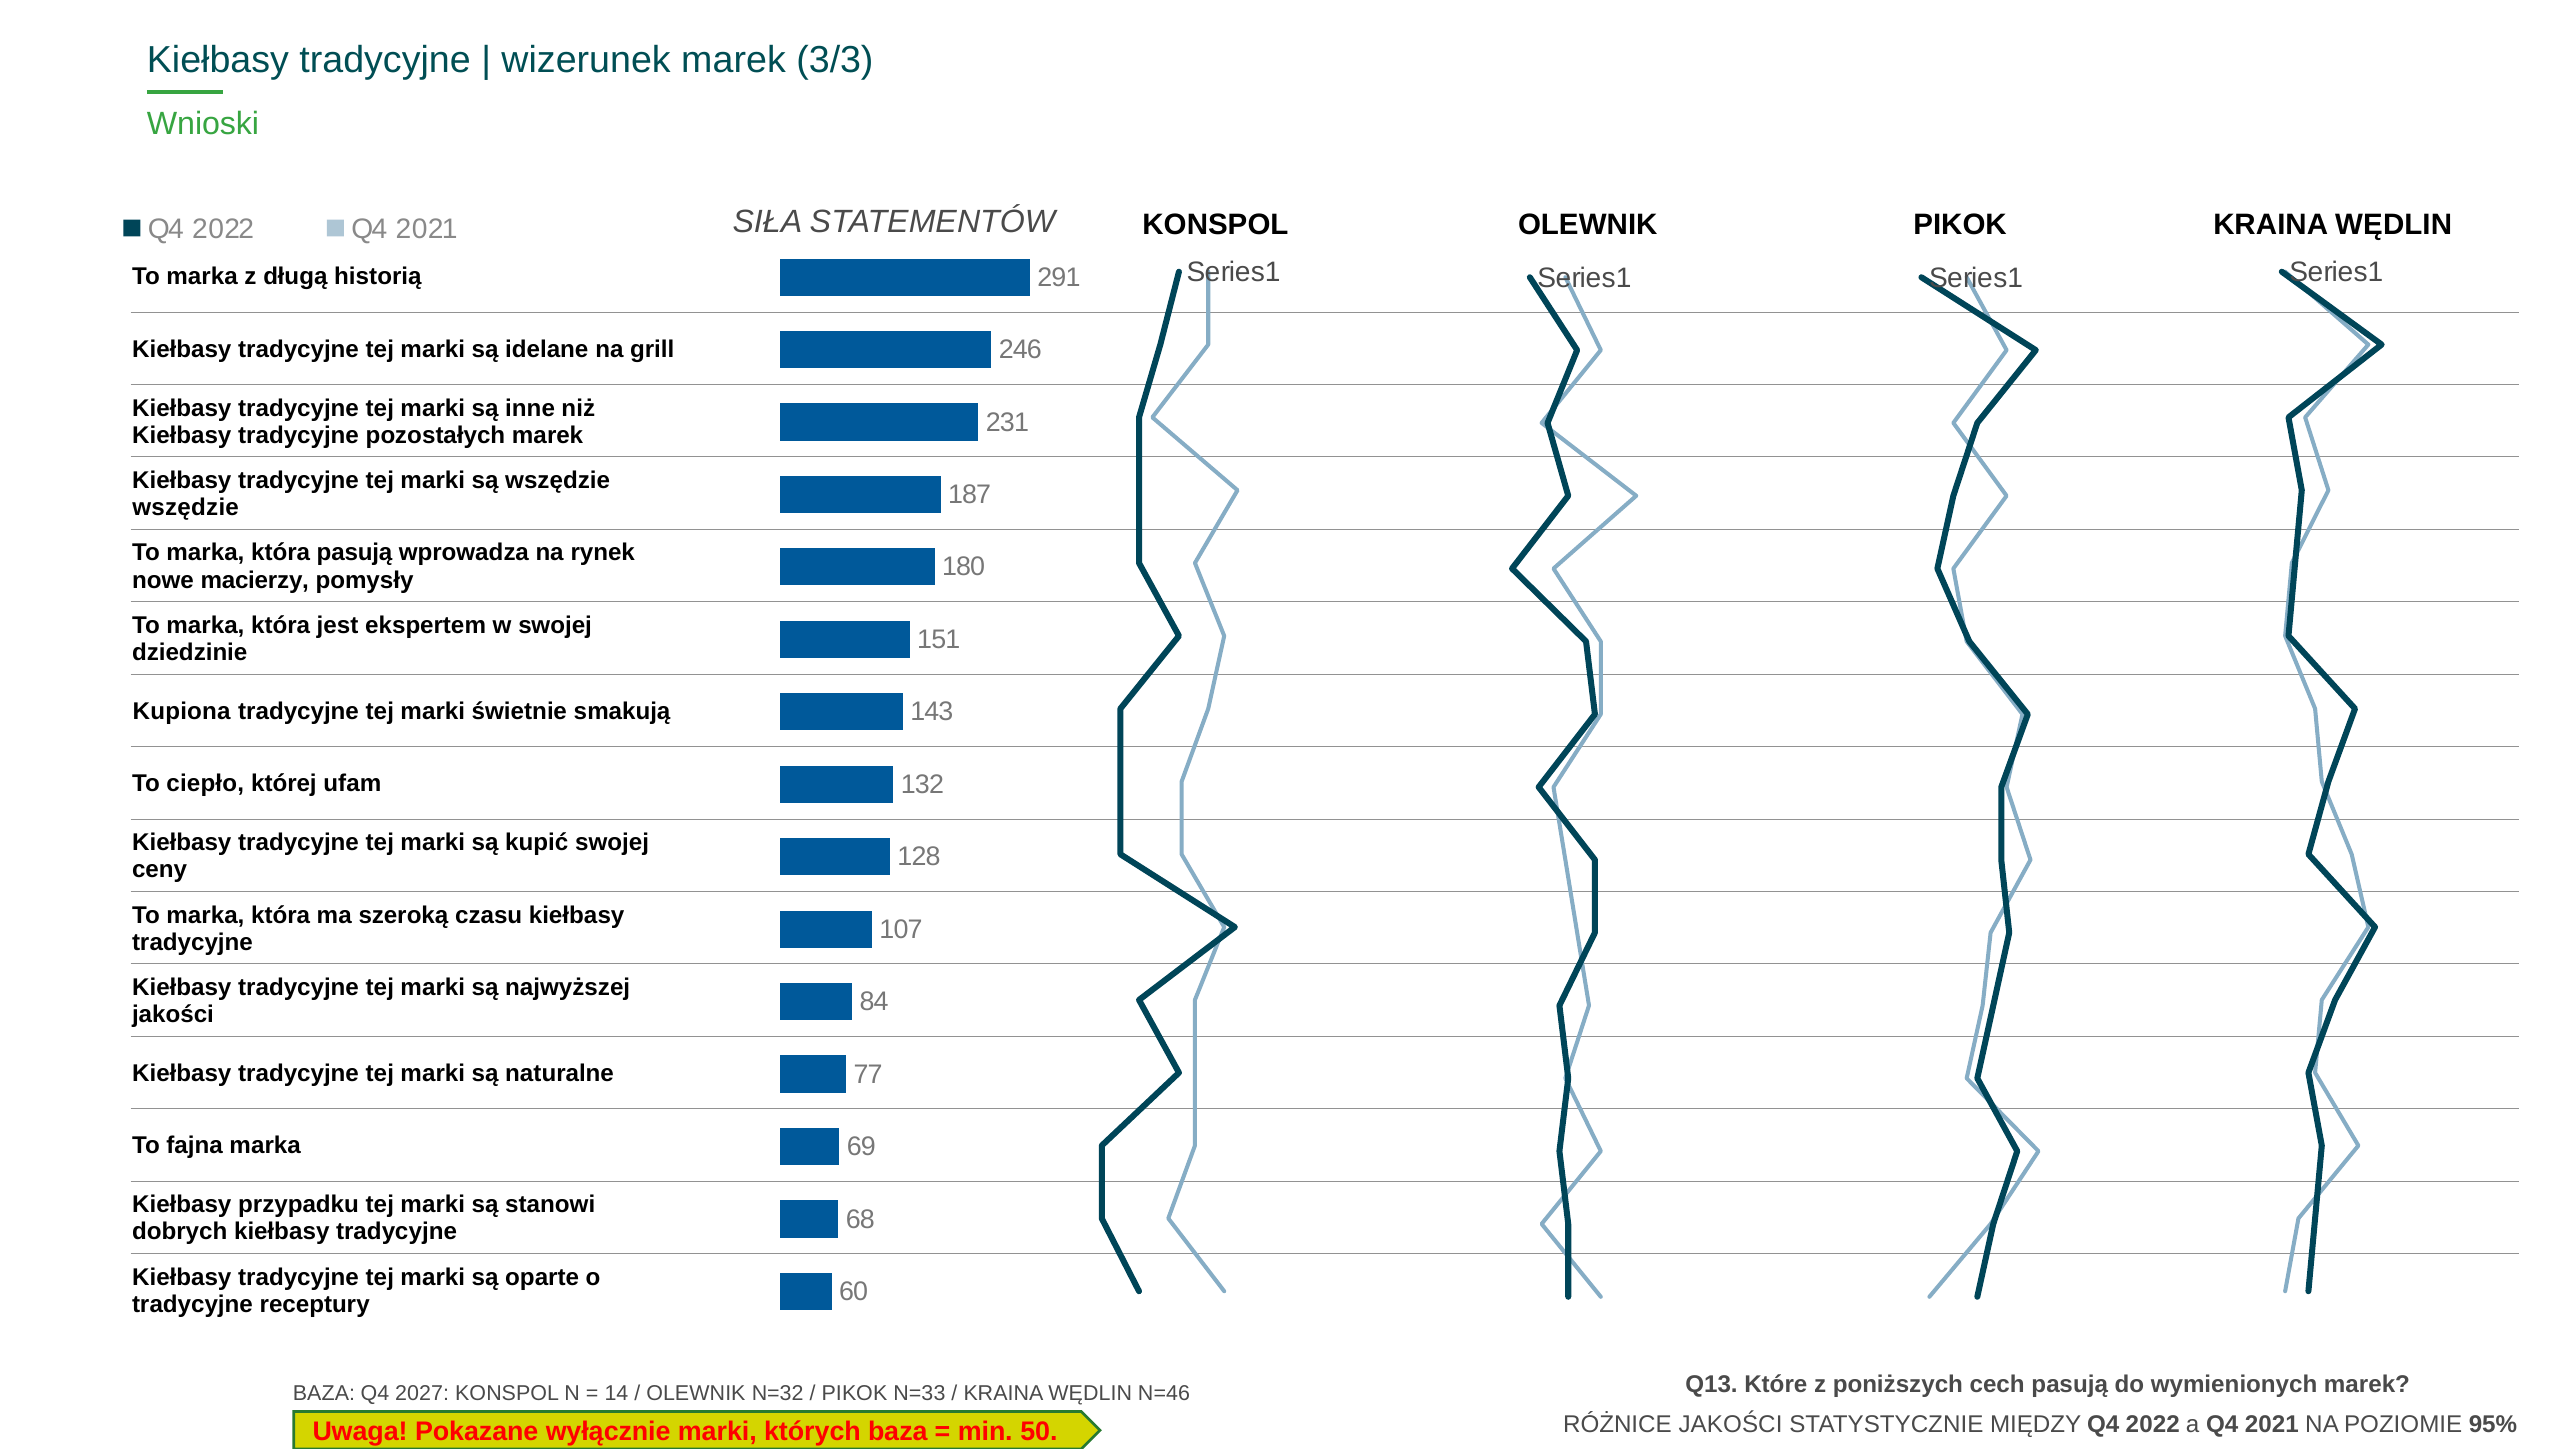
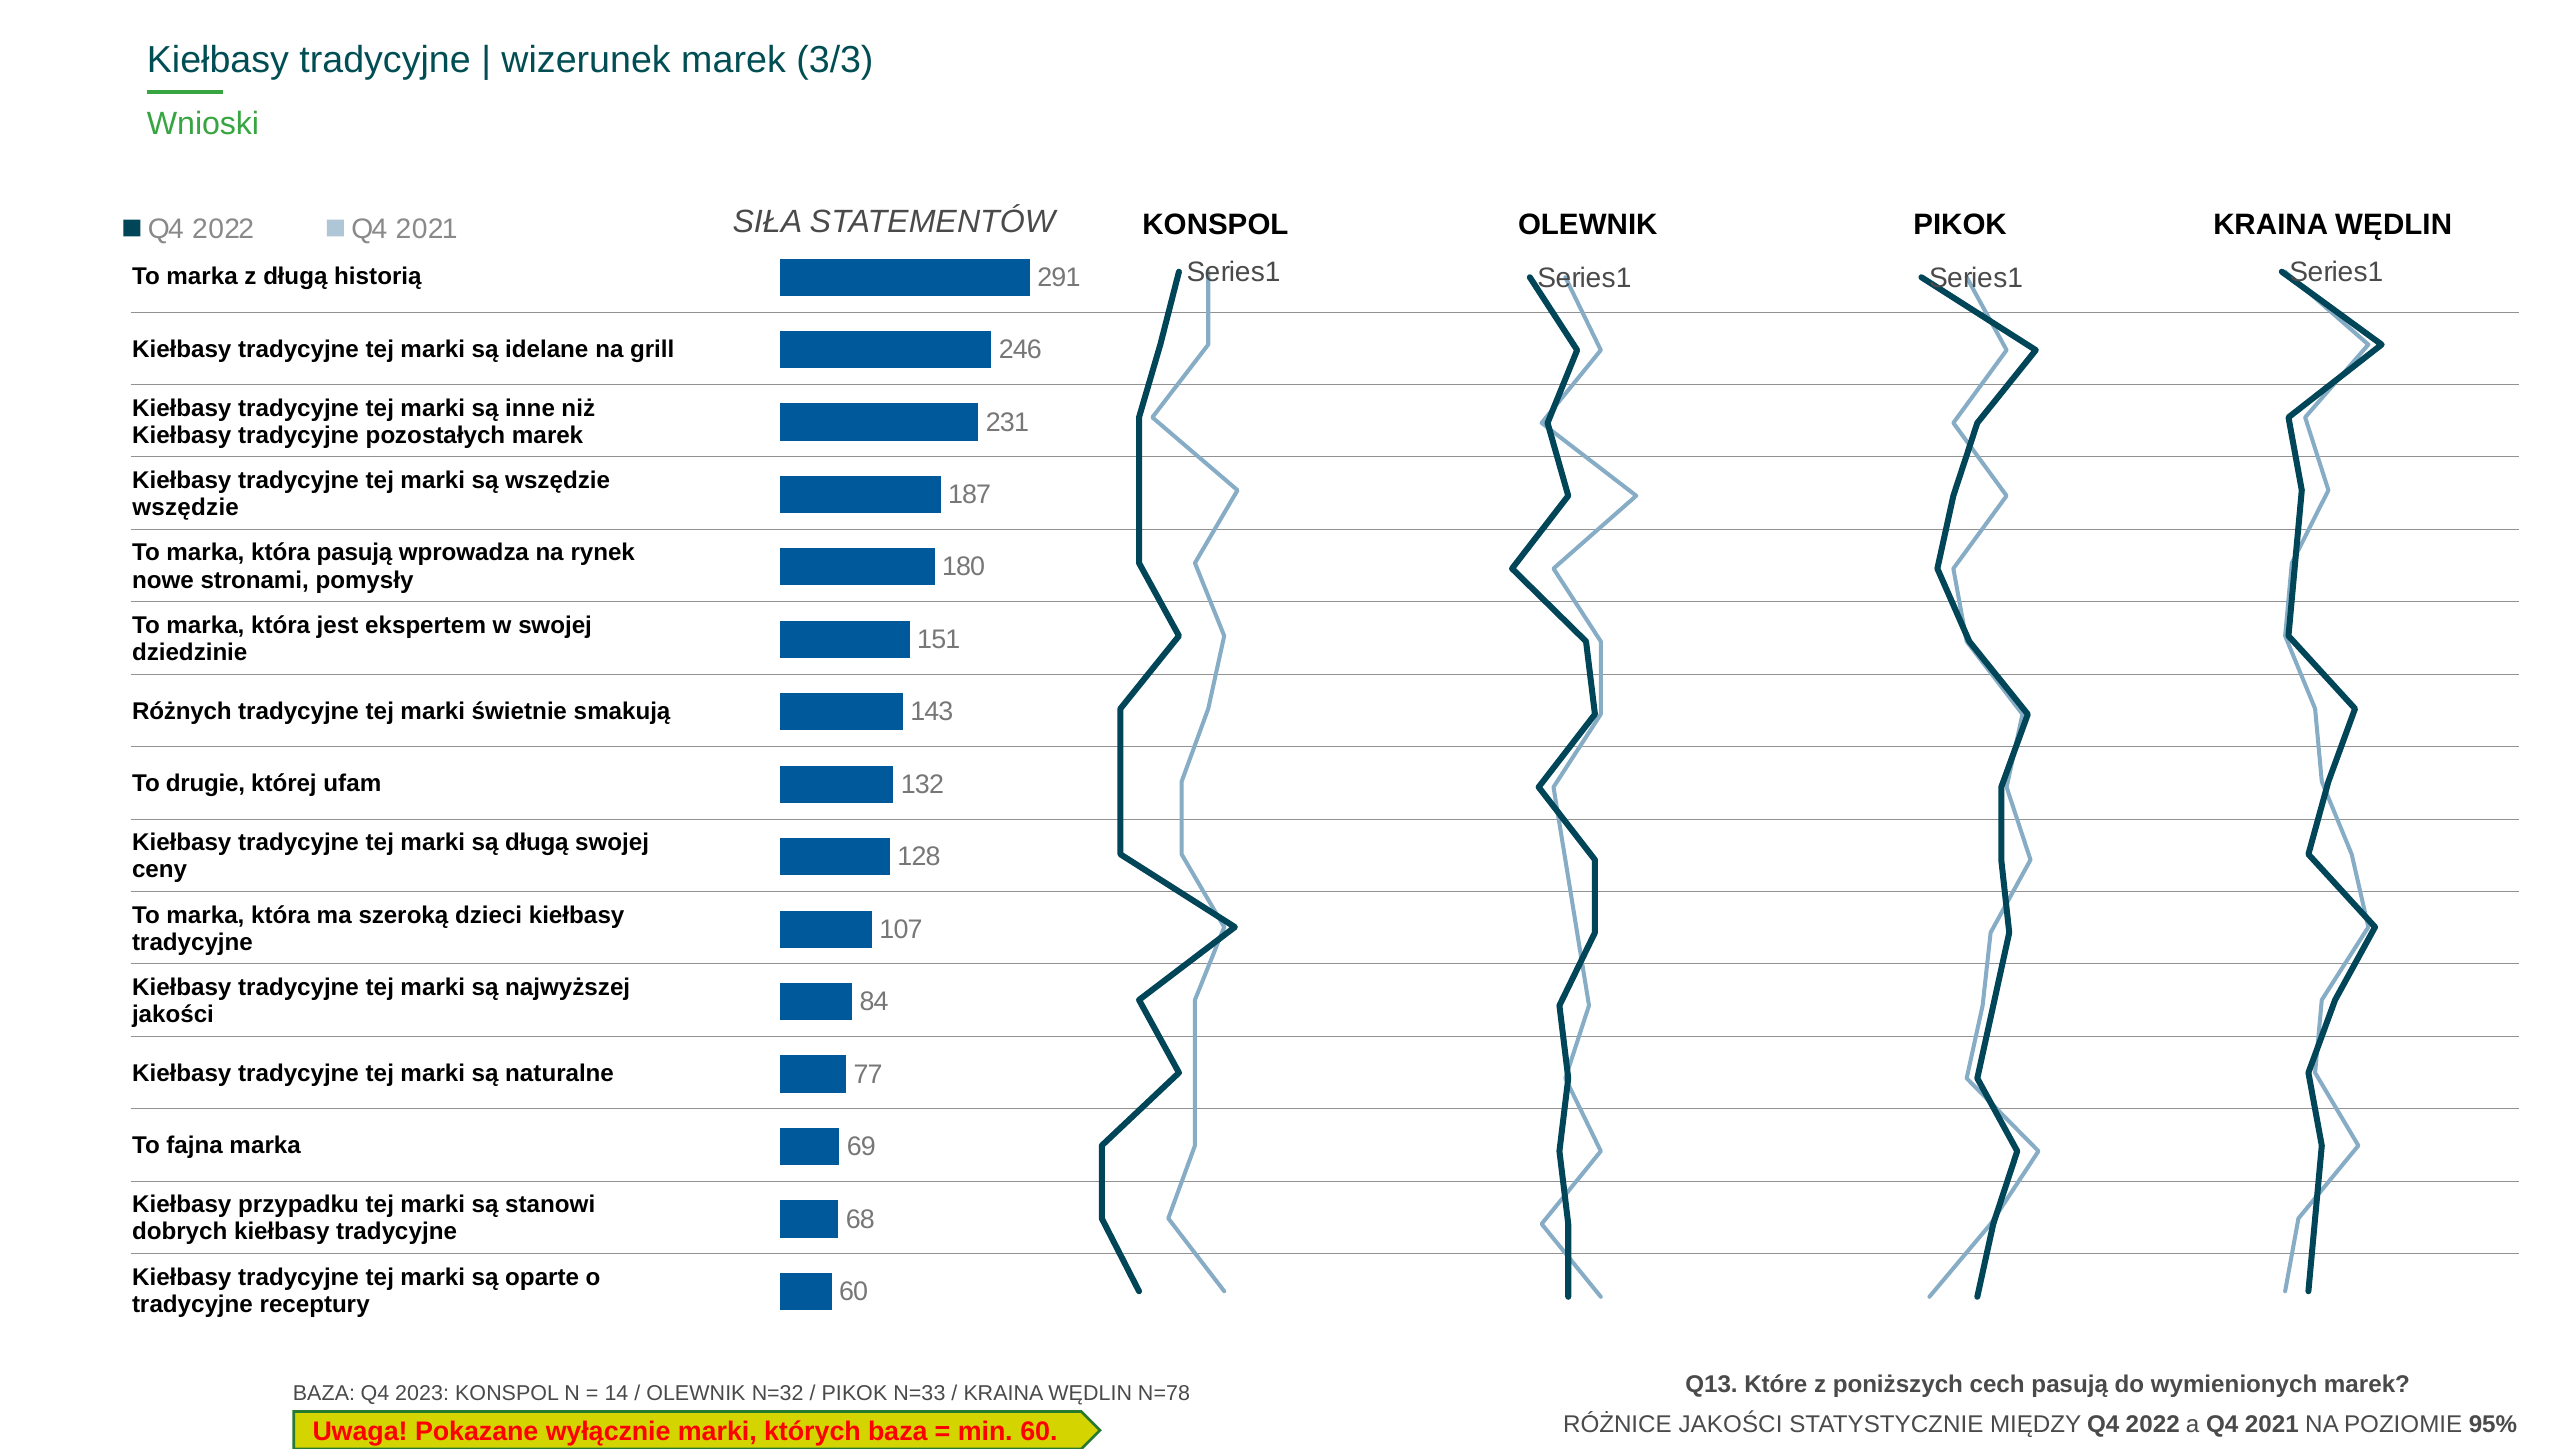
macierzy: macierzy -> stronami
Kupiona: Kupiona -> Różnych
ciepło: ciepło -> drugie
są kupić: kupić -> długą
czasu: czasu -> dzieci
2027: 2027 -> 2023
N=46: N=46 -> N=78
min 50: 50 -> 60
